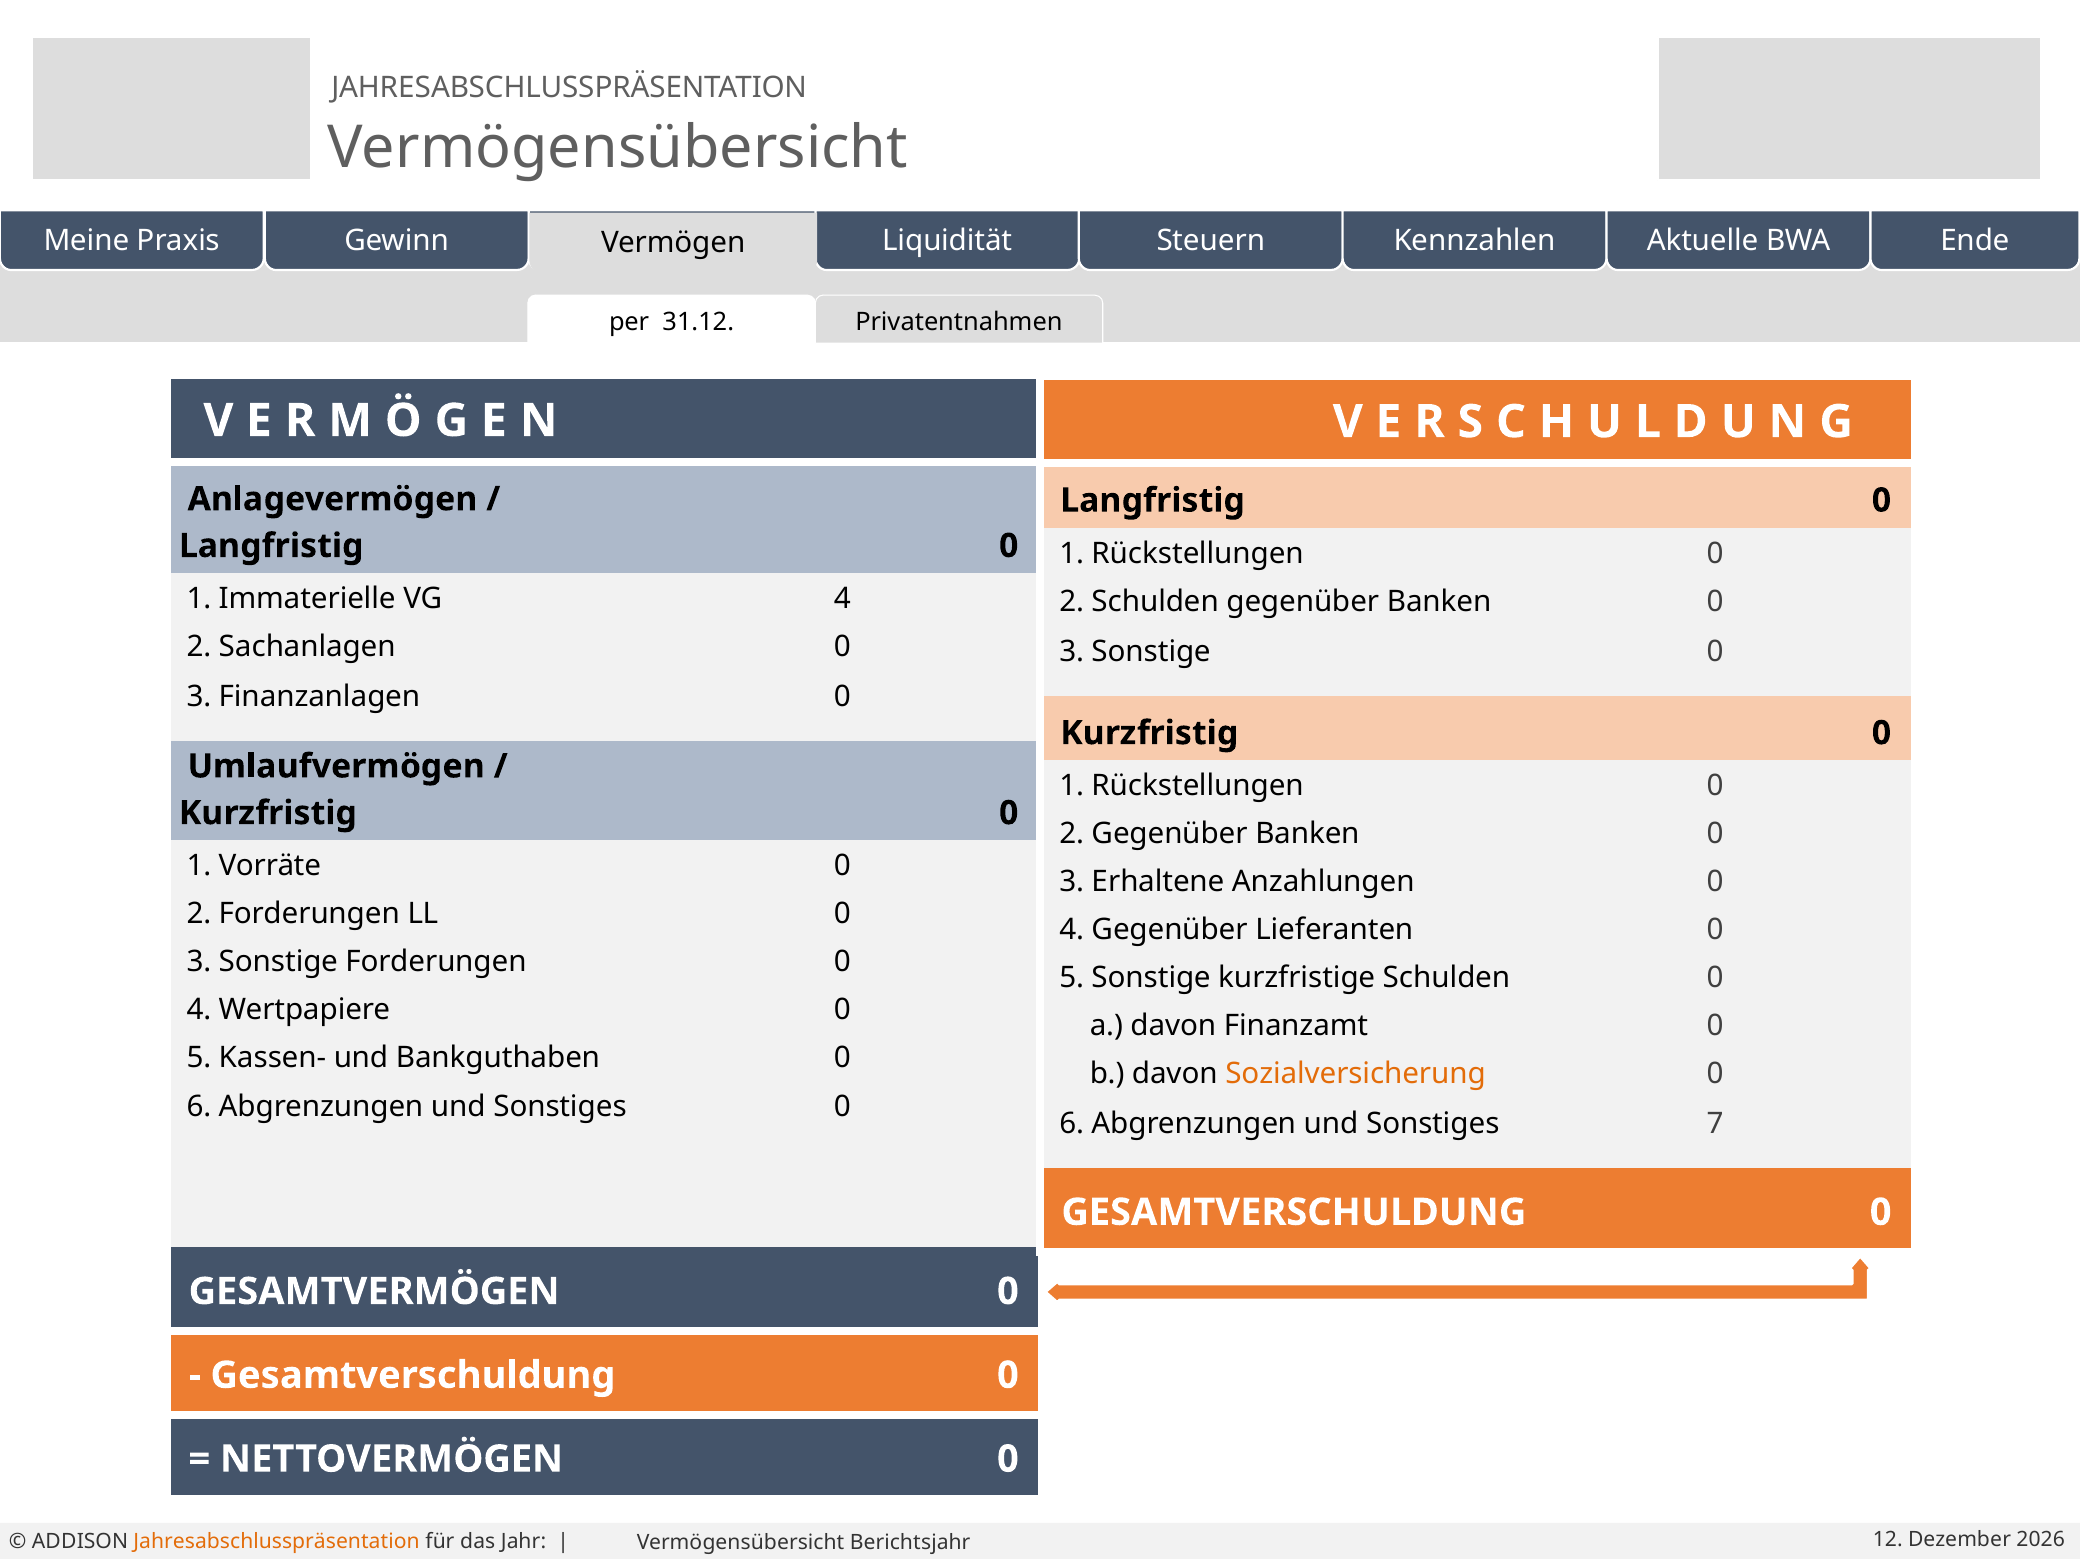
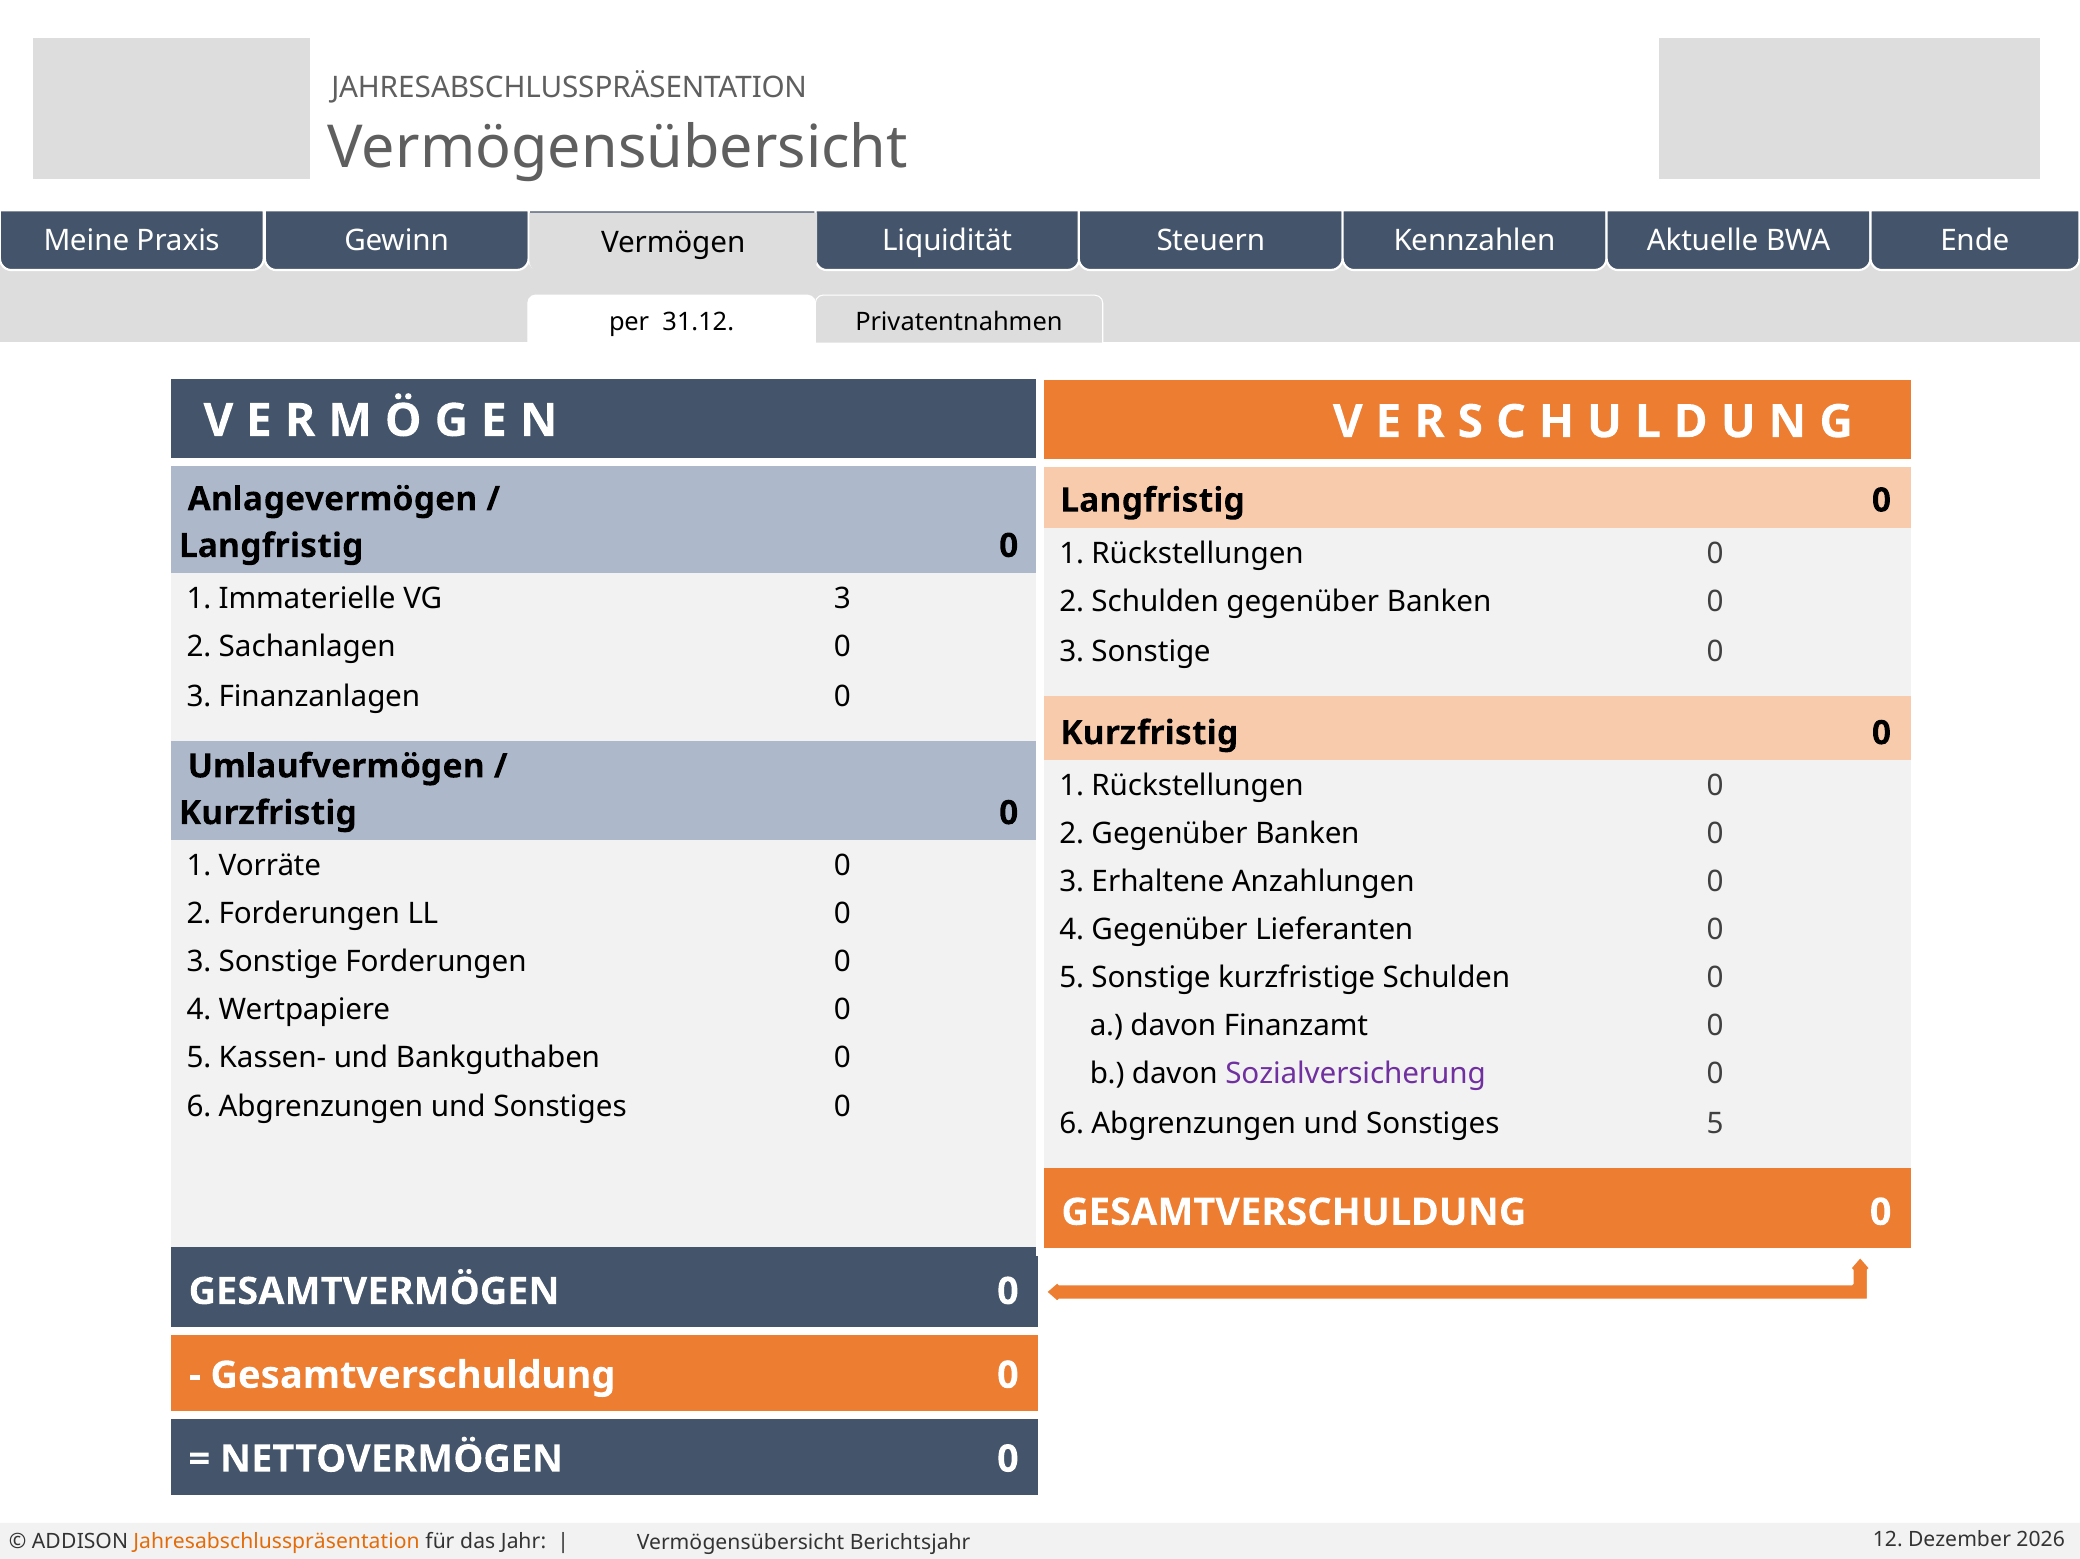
VG 4: 4 -> 3
Sozialversicherung colour: orange -> purple
Sonstiges 7: 7 -> 5
